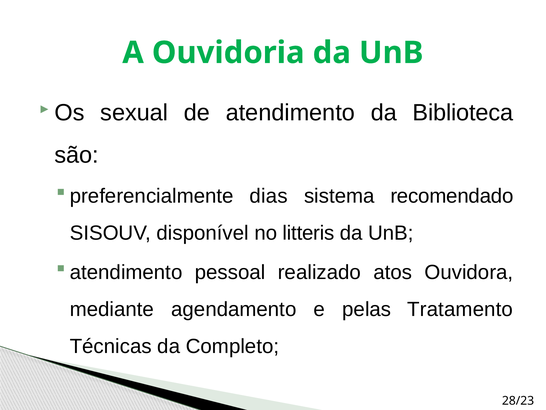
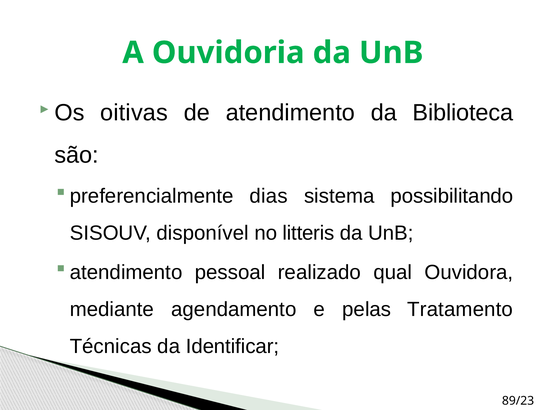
sexual: sexual -> oitivas
recomendado: recomendado -> possibilitando
atos: atos -> qual
Completo: Completo -> Identificar
28/23: 28/23 -> 89/23
